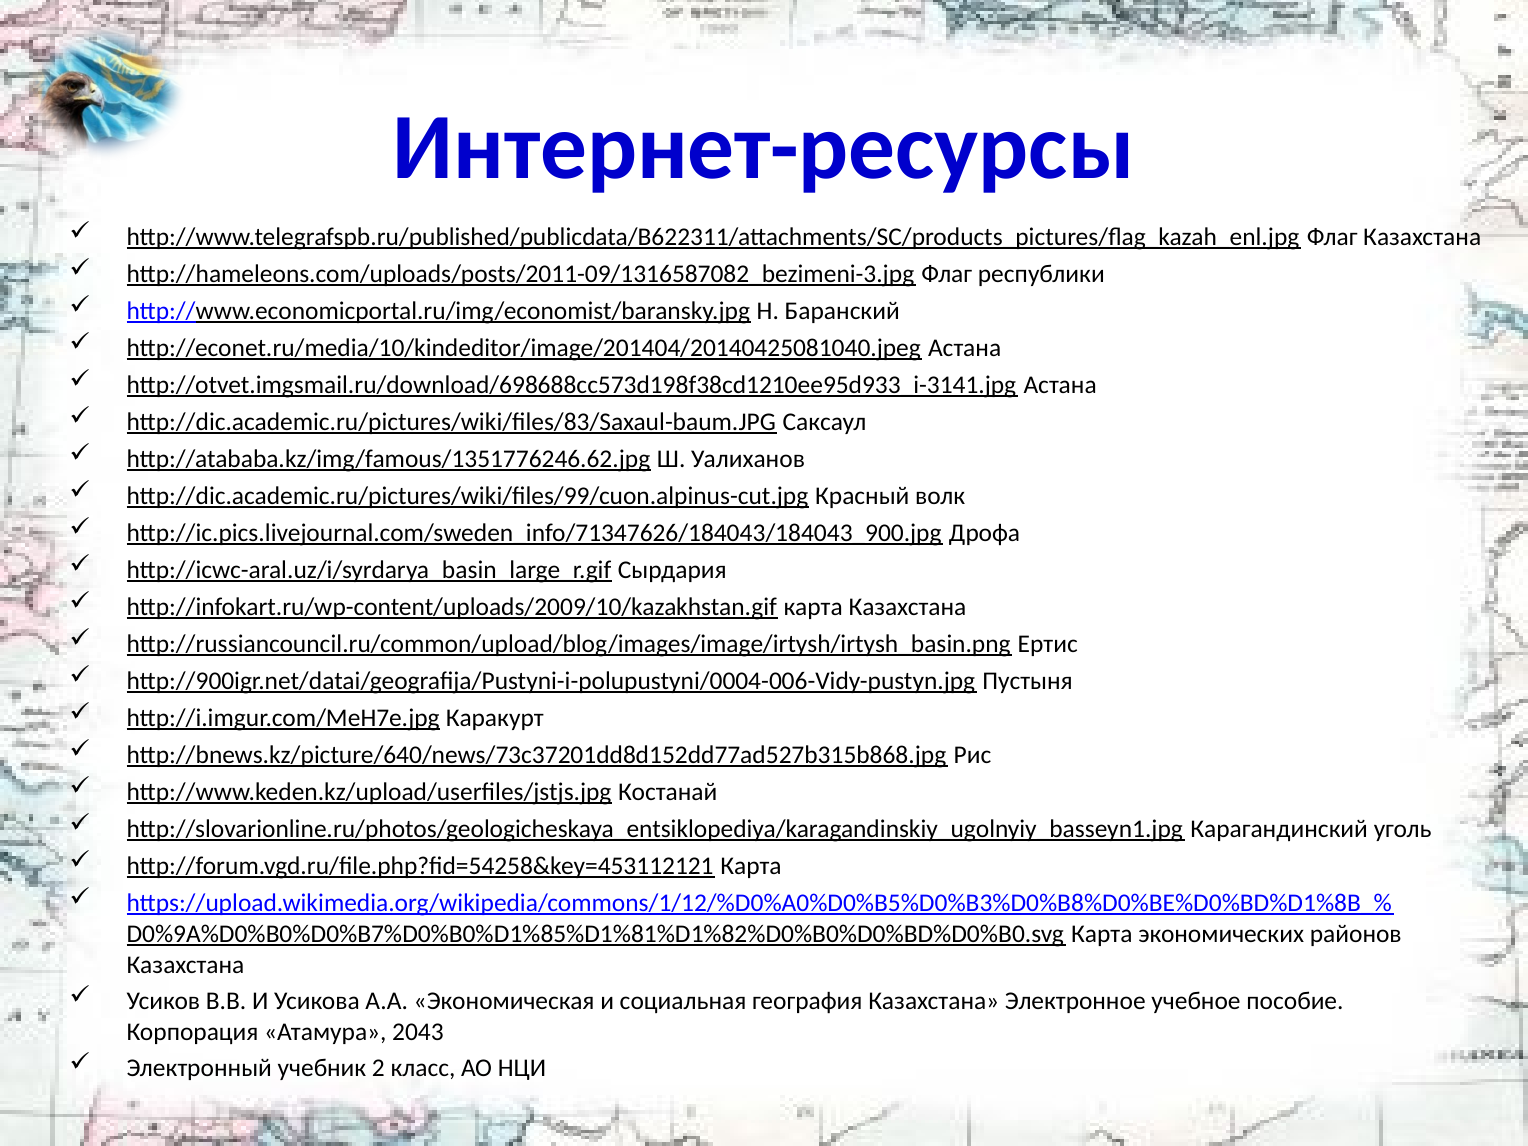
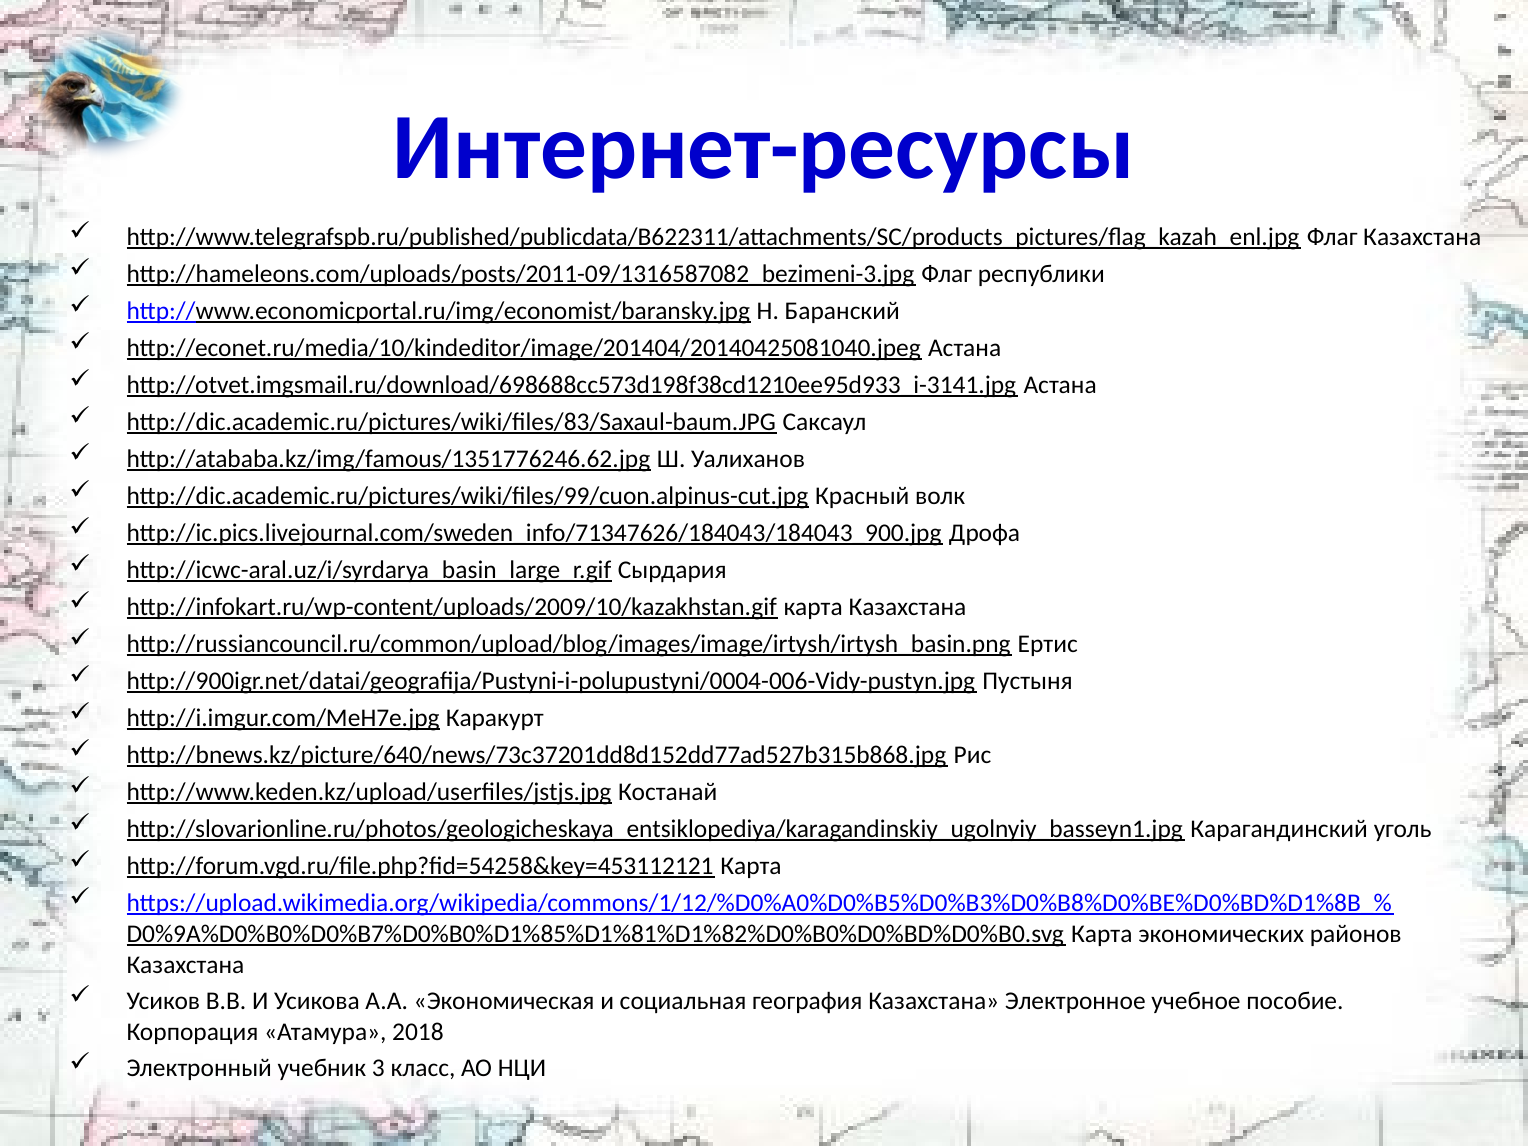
2043: 2043 -> 2018
2: 2 -> 3
